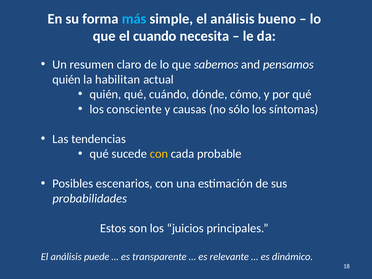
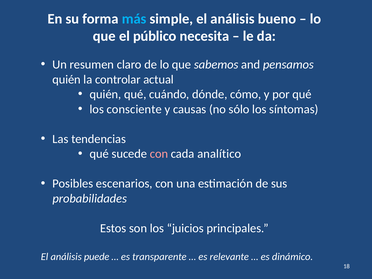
cuando: cuando -> público
habilitan: habilitan -> controlar
con at (159, 154) colour: yellow -> pink
probable: probable -> analítico
